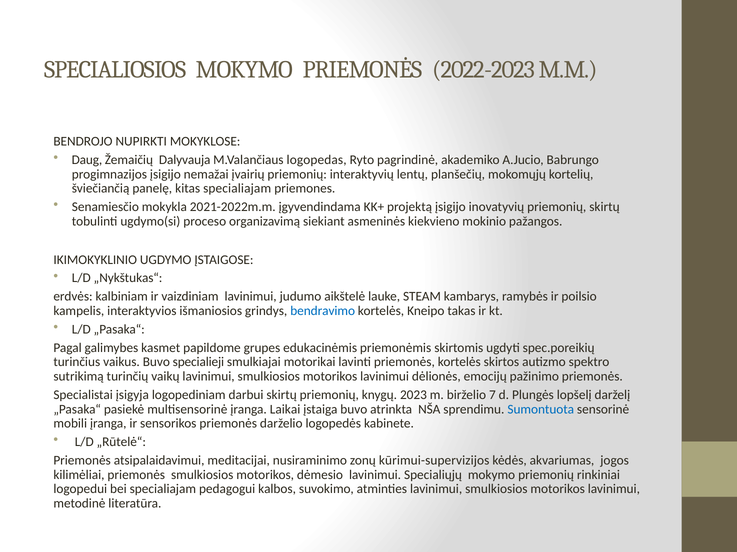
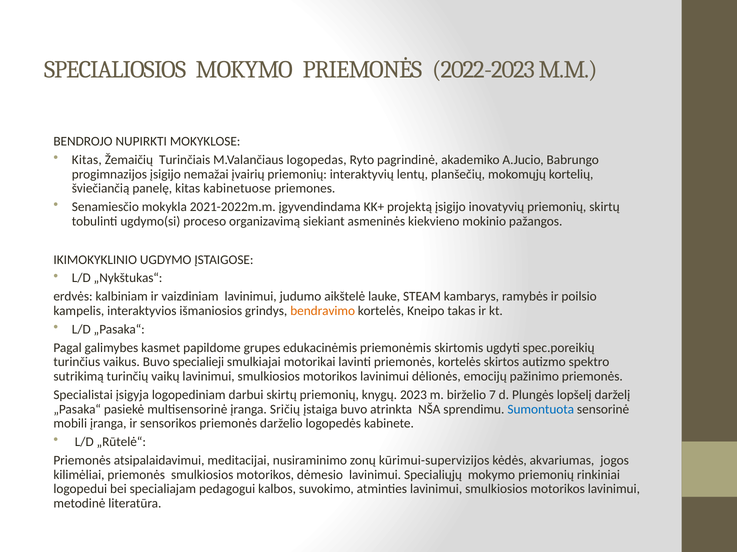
Daug at (87, 160): Daug -> Kitas
Dalyvauja: Dalyvauja -> Turinčiais
kitas specialiajam: specialiajam -> kabinetuose
bendravimo colour: blue -> orange
Laikai: Laikai -> Sričių
